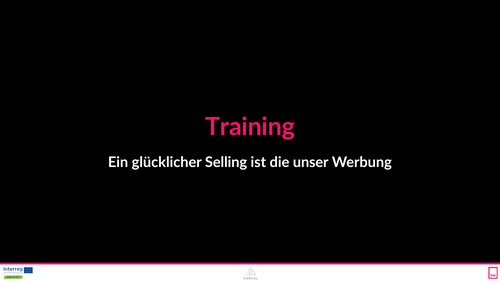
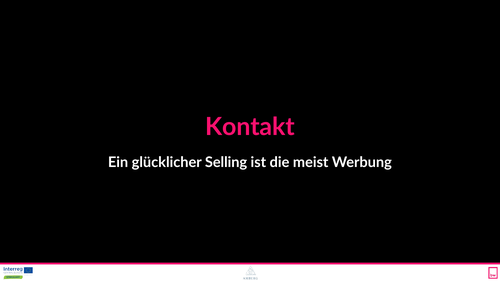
Training: Training -> Kontakt
unser: unser -> meist
